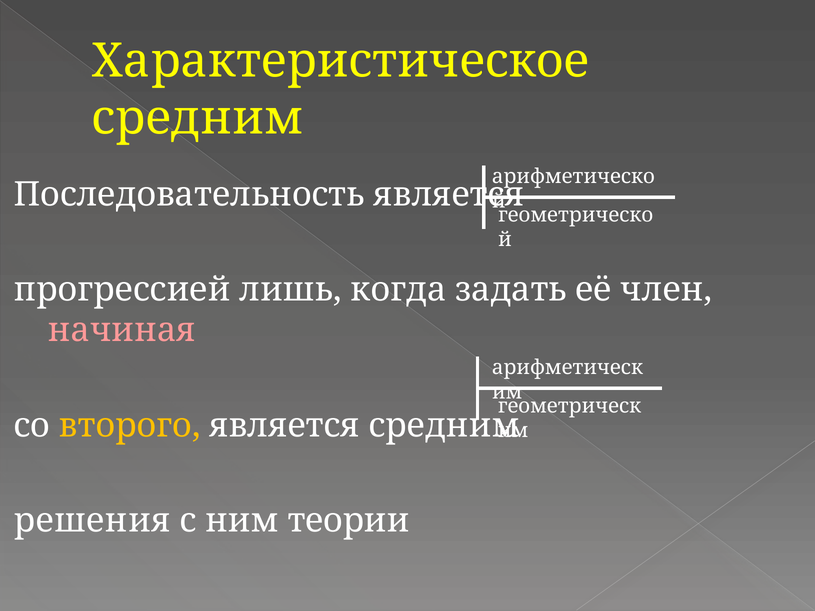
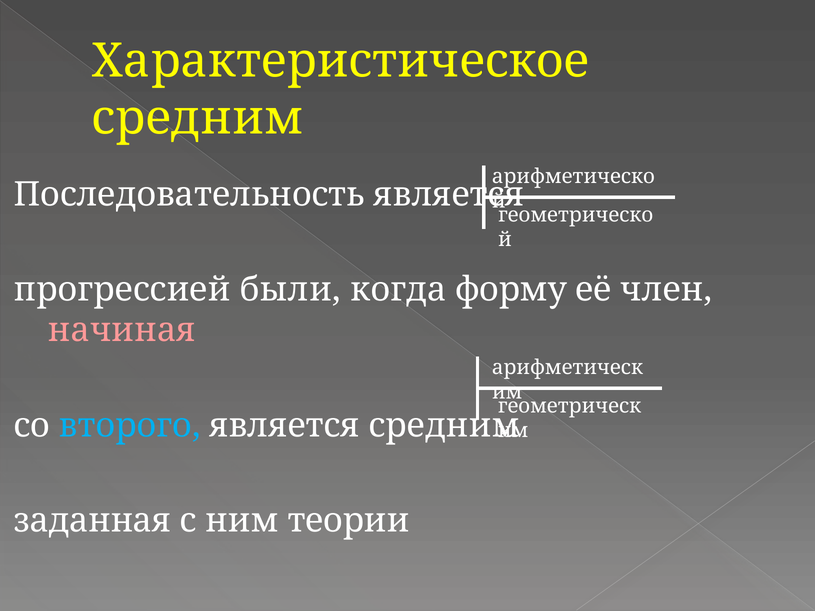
лишь: лишь -> были
задать: задать -> форму
второго colour: yellow -> light blue
решения: решения -> заданная
